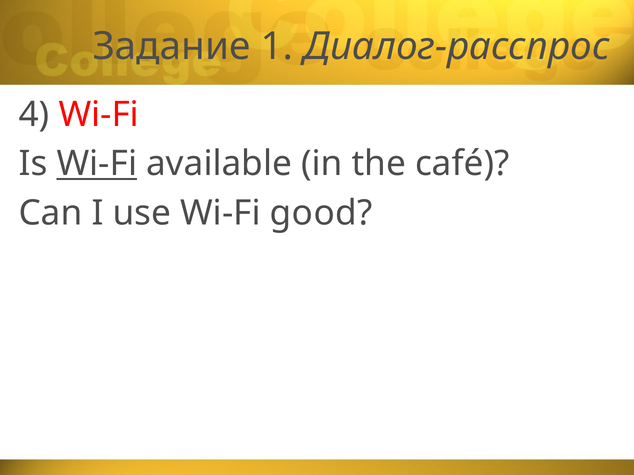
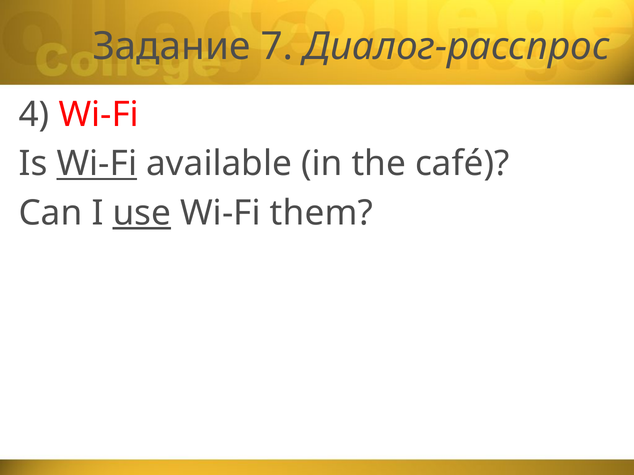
1: 1 -> 7
use underline: none -> present
good: good -> them
